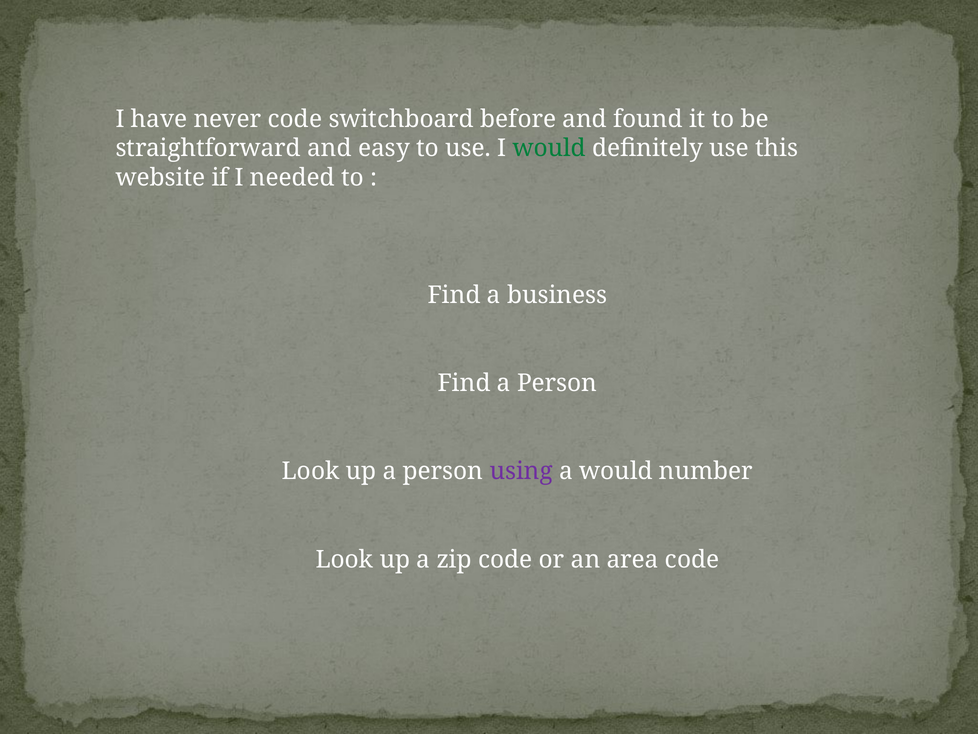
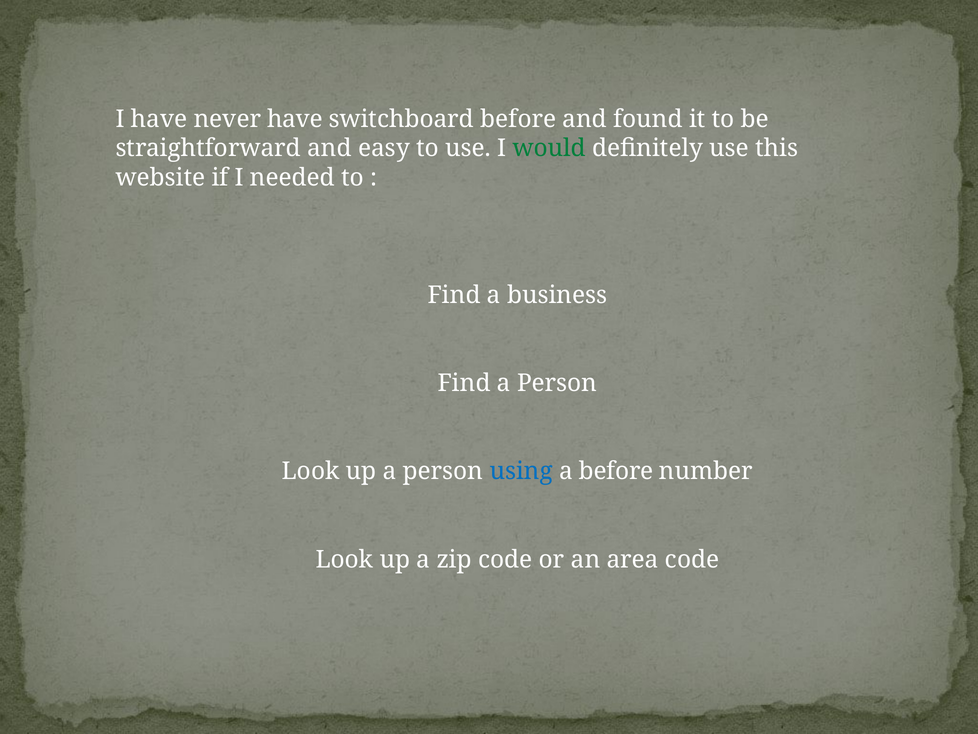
never code: code -> have
using colour: purple -> blue
a would: would -> before
